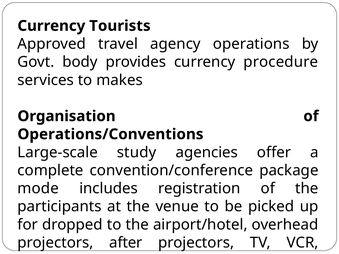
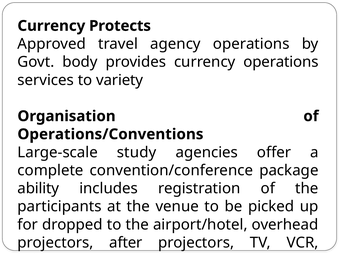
Tourists: Tourists -> Protects
currency procedure: procedure -> operations
makes: makes -> variety
mode: mode -> ability
